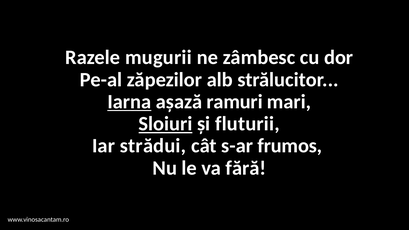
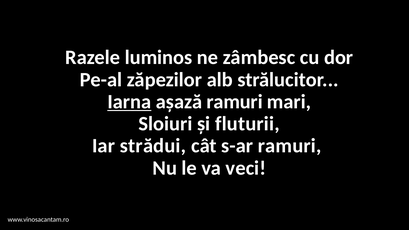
mugurii: mugurii -> luminos
Sloiuri underline: present -> none
s-ar frumos: frumos -> ramuri
fără: fără -> veci
